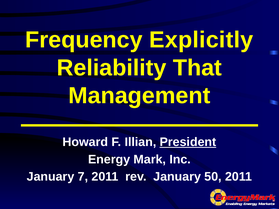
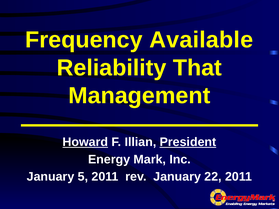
Explicitly: Explicitly -> Available
Howard underline: none -> present
7: 7 -> 5
50: 50 -> 22
